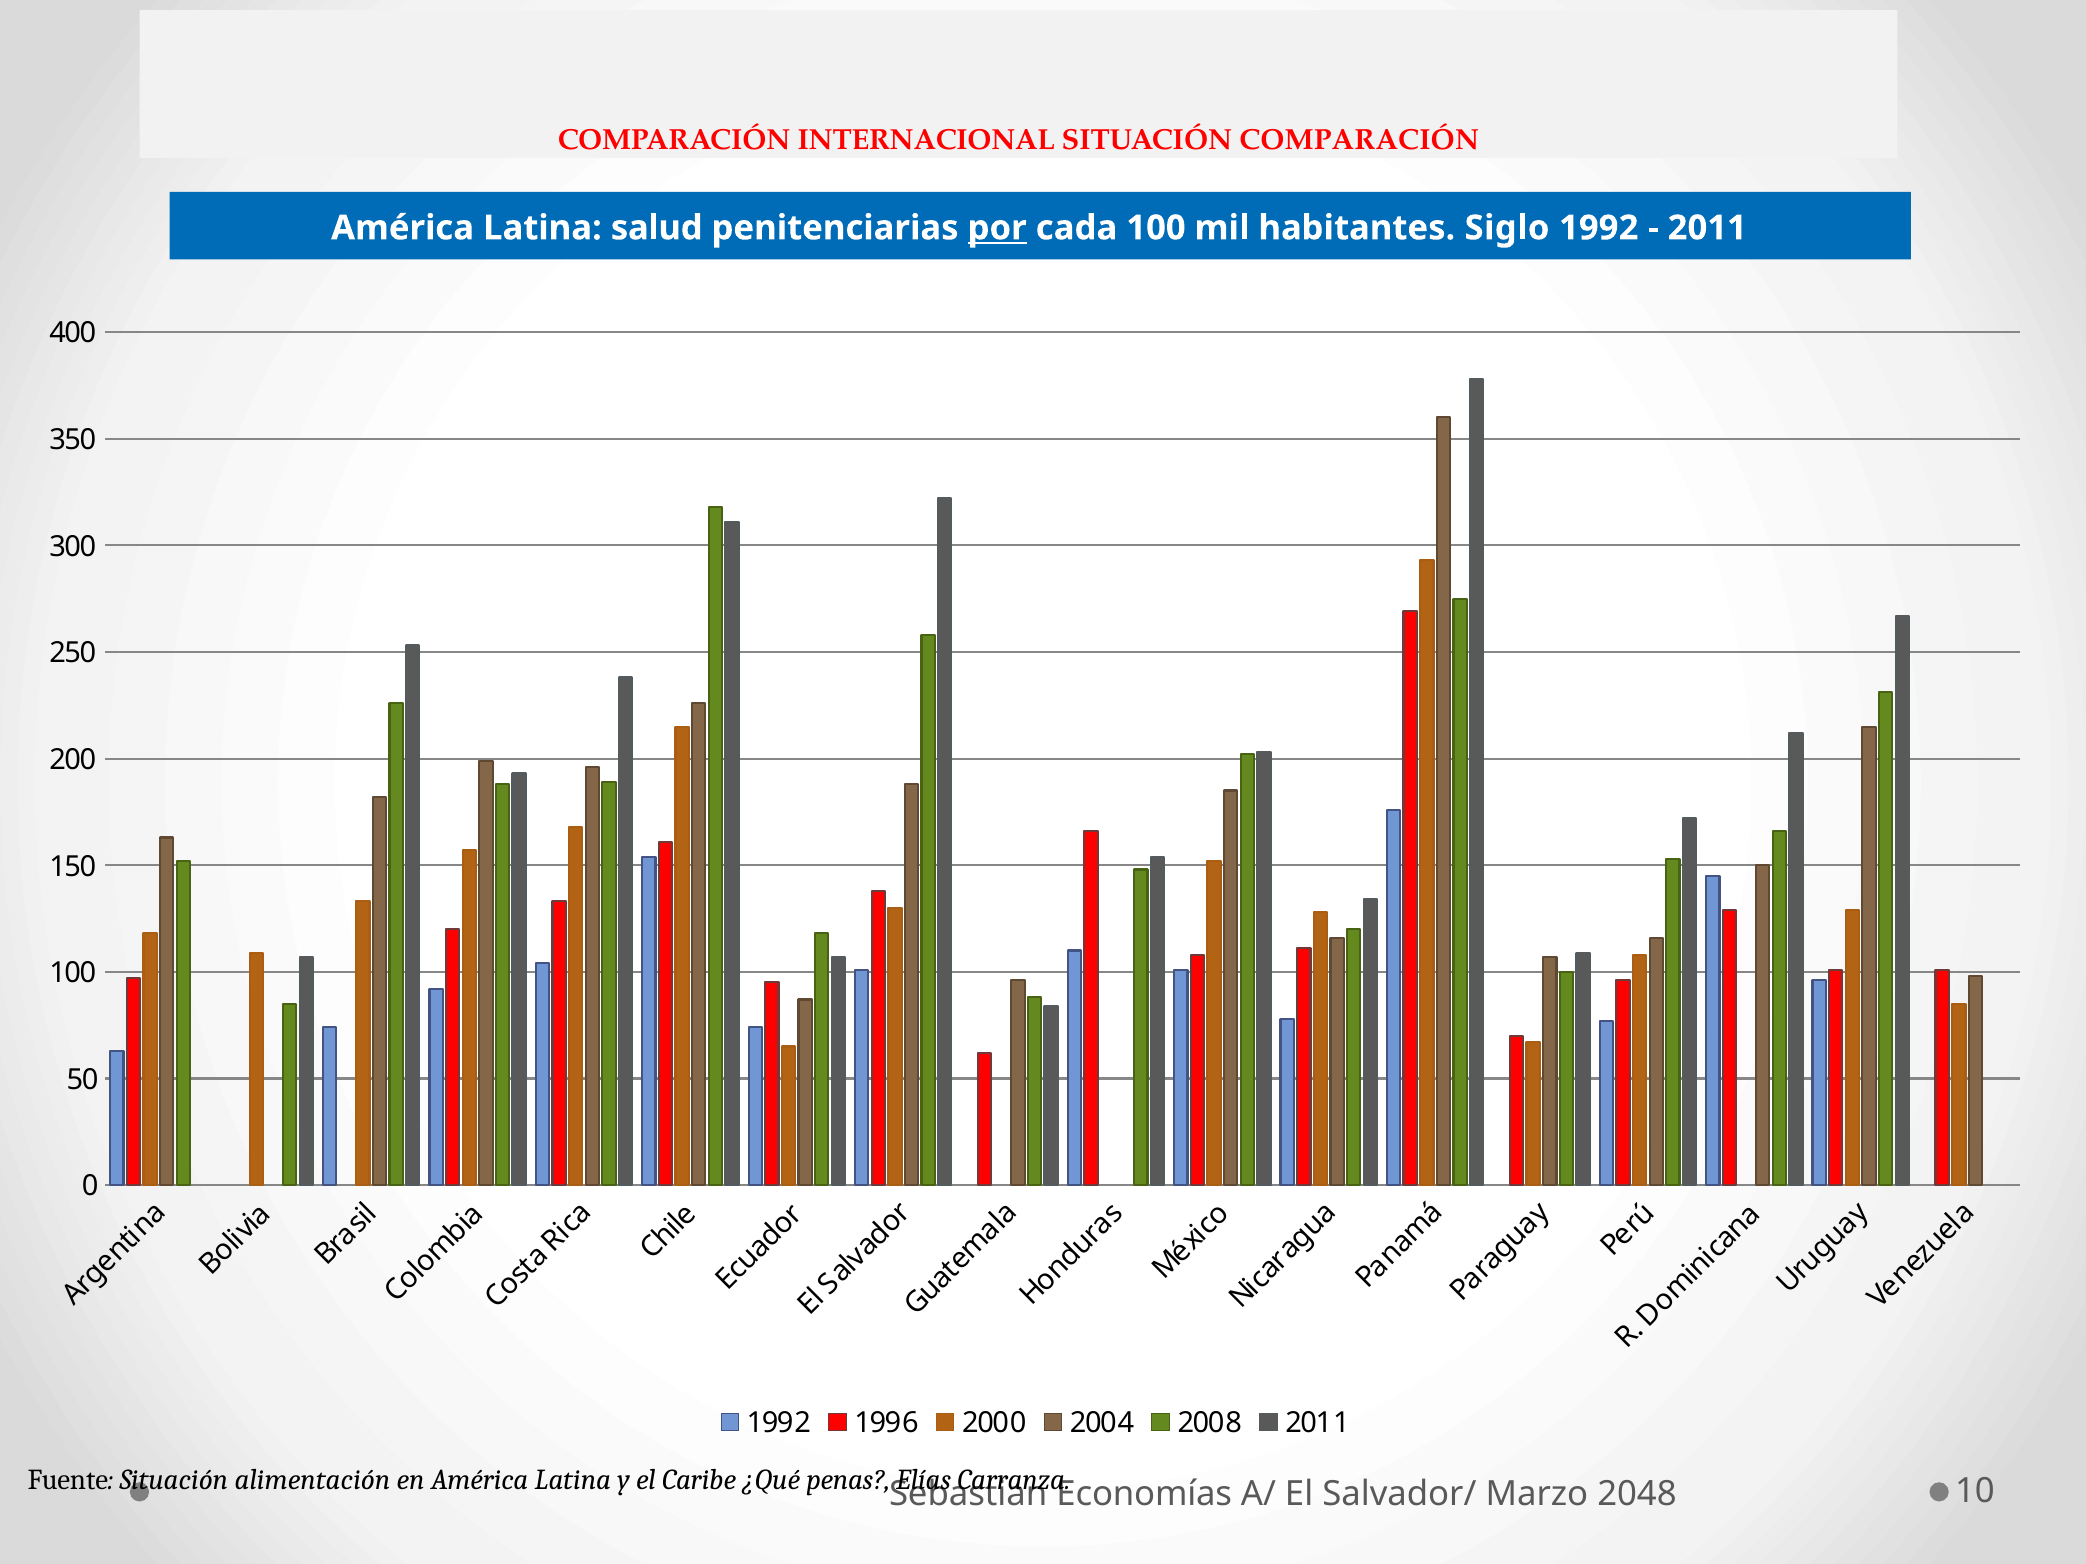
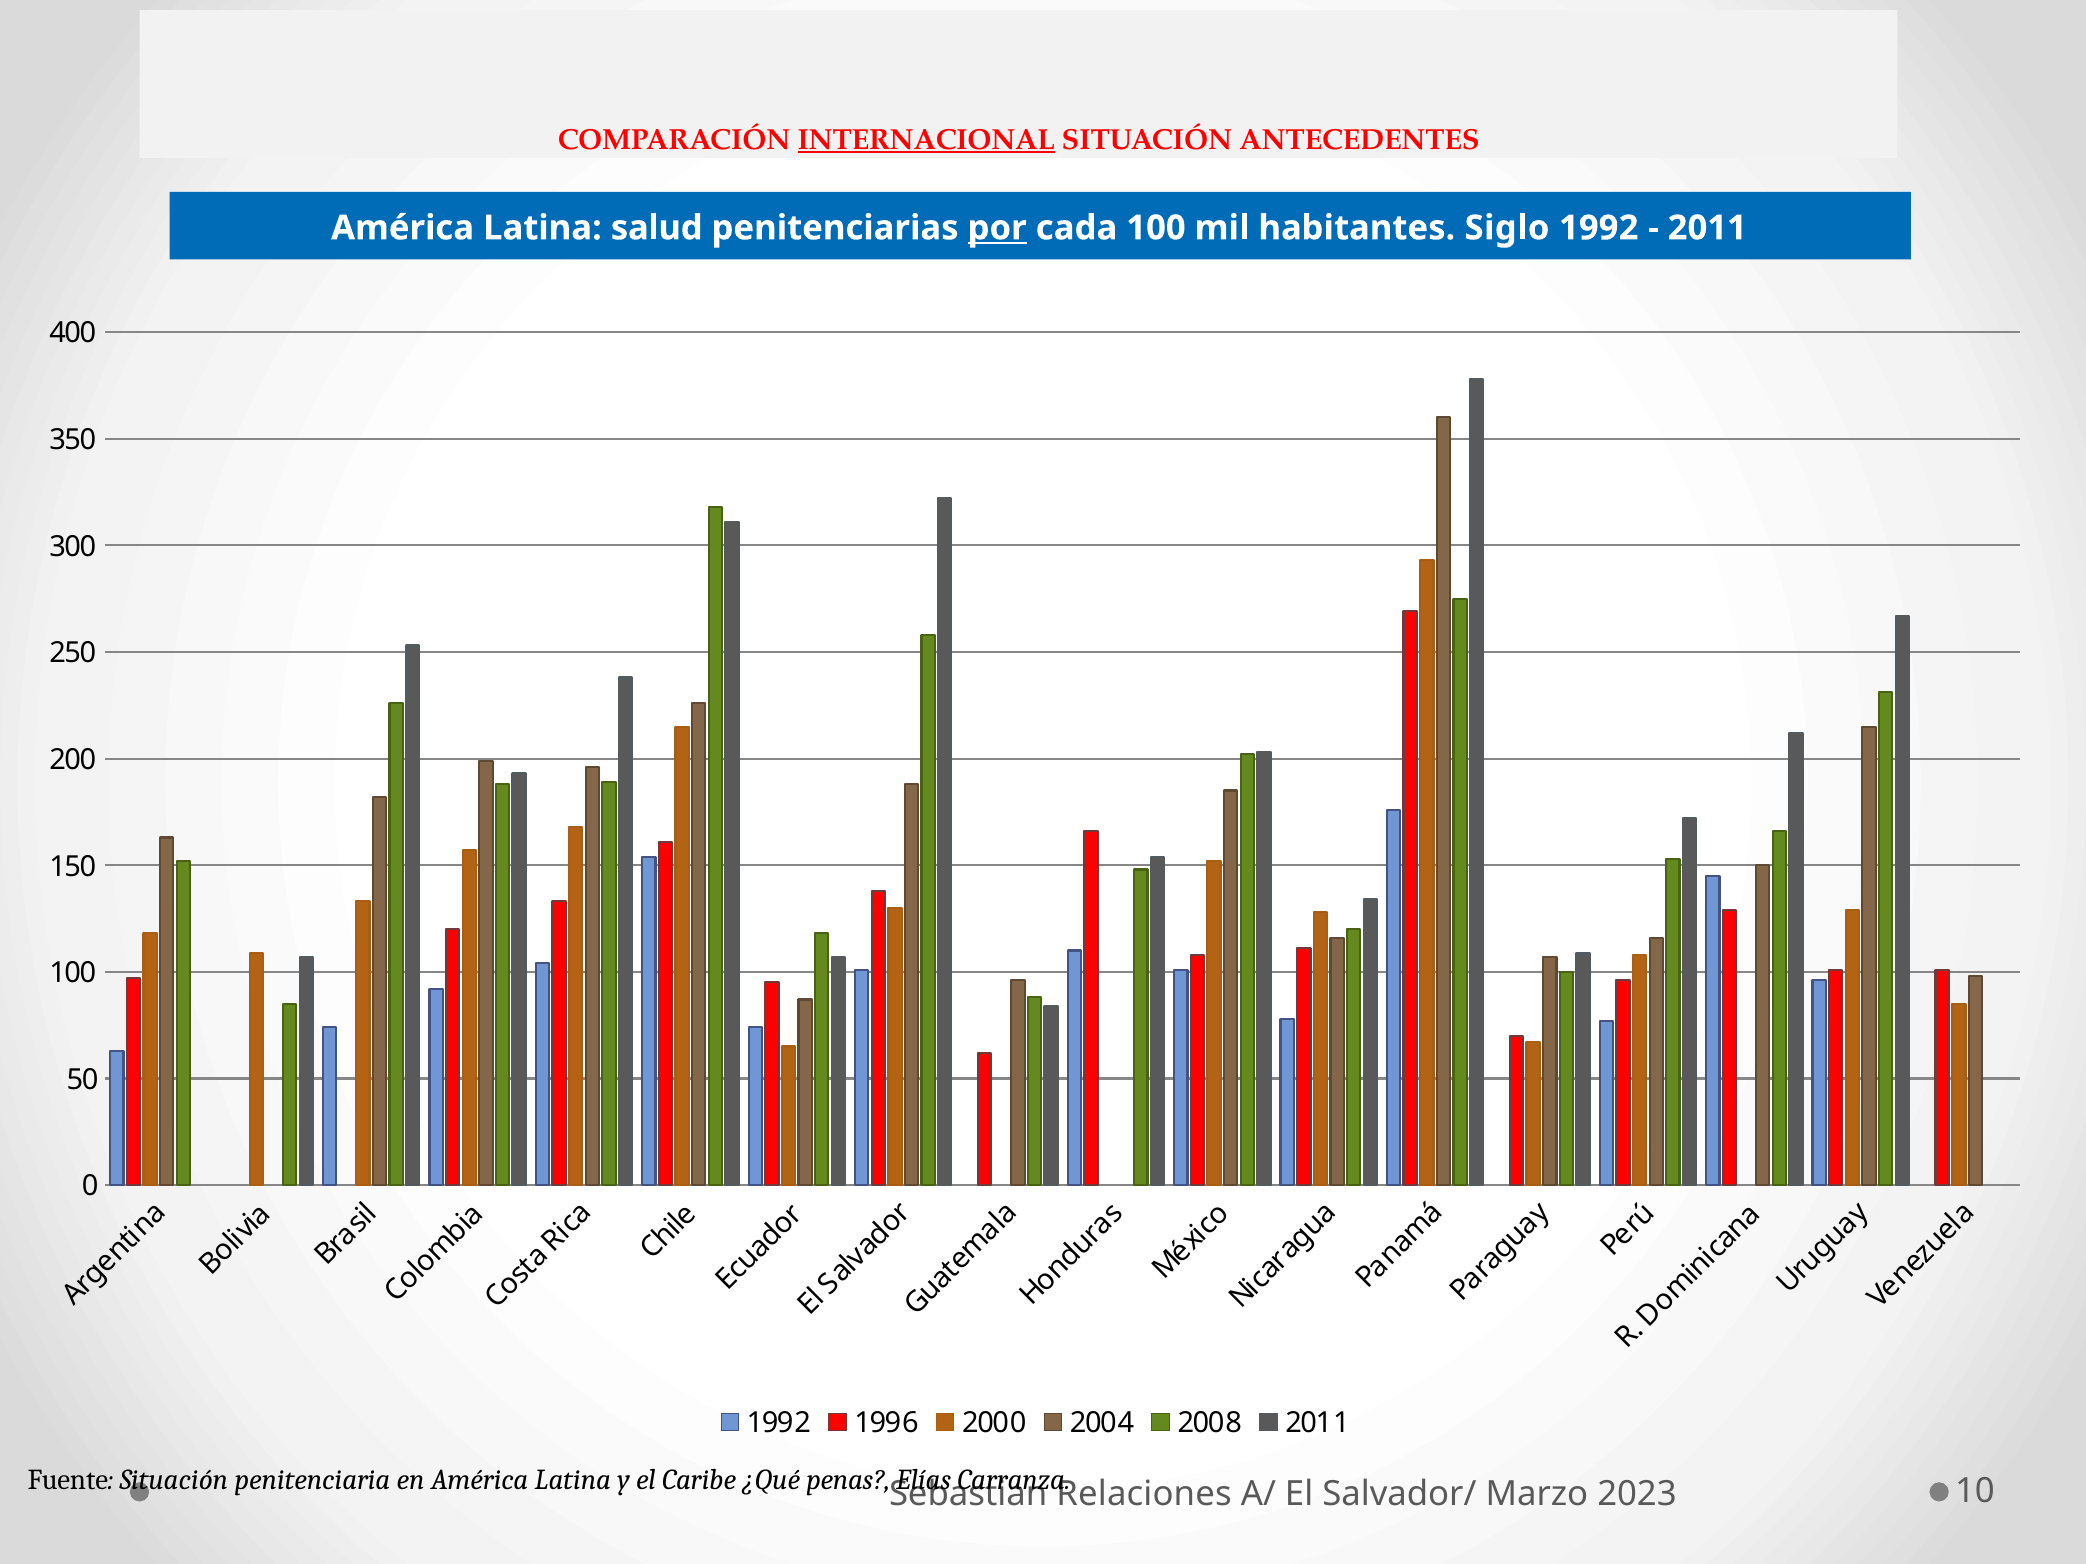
INTERNACIONAL underline: none -> present
SITUACIÓN COMPARACIÓN: COMPARACIÓN -> ANTECEDENTES
alimentación: alimentación -> penitenciaria
Economías: Economías -> Relaciones
2048: 2048 -> 2023
